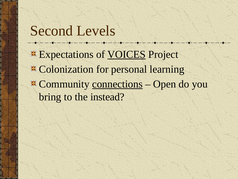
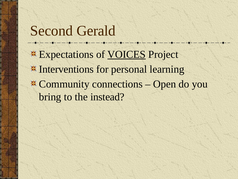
Levels: Levels -> Gerald
Colonization: Colonization -> Interventions
connections underline: present -> none
